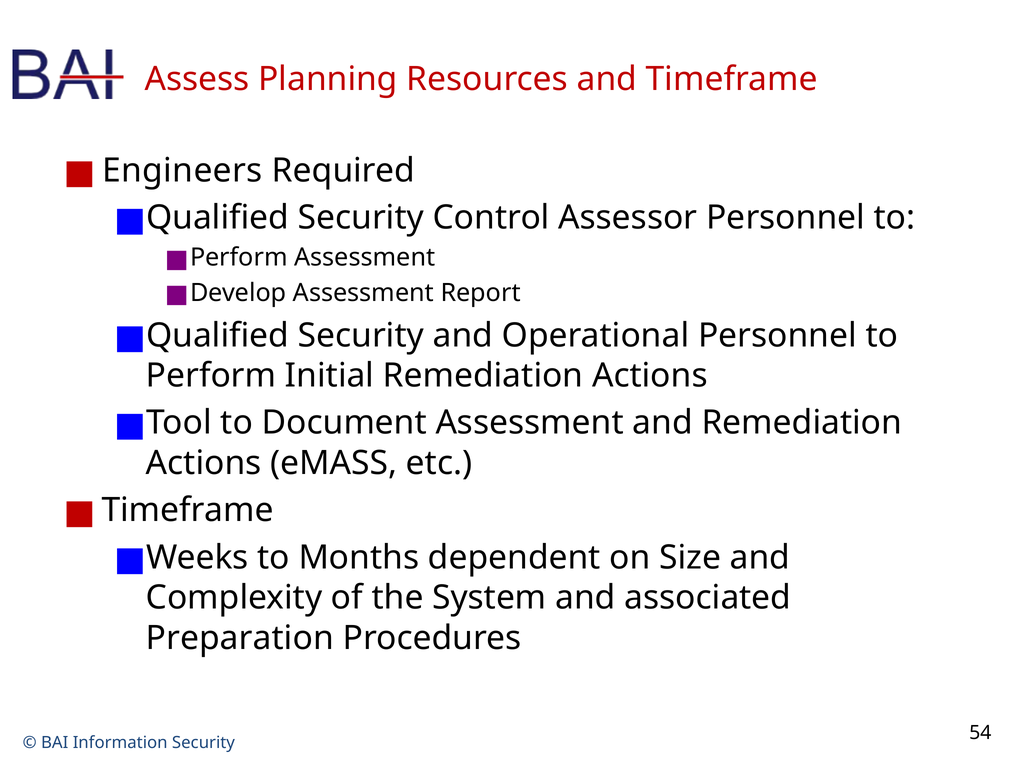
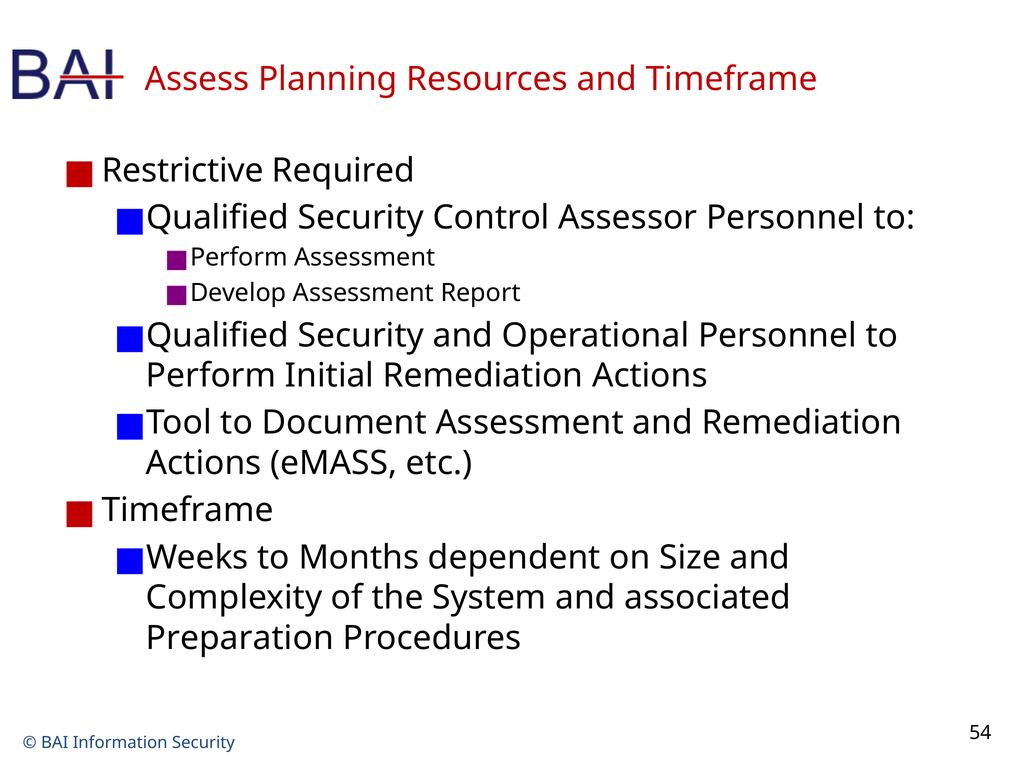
Engineers: Engineers -> Restrictive
